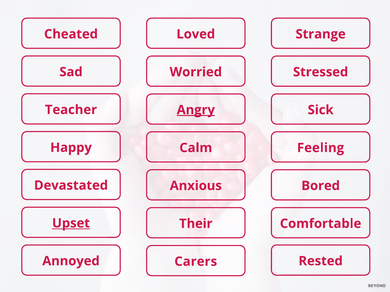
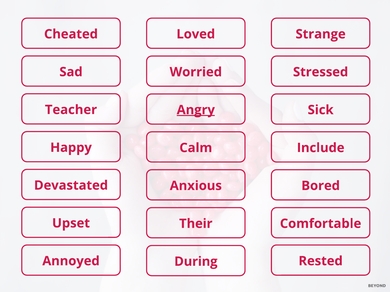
Feeling: Feeling -> Include
Upset underline: present -> none
Carers: Carers -> During
